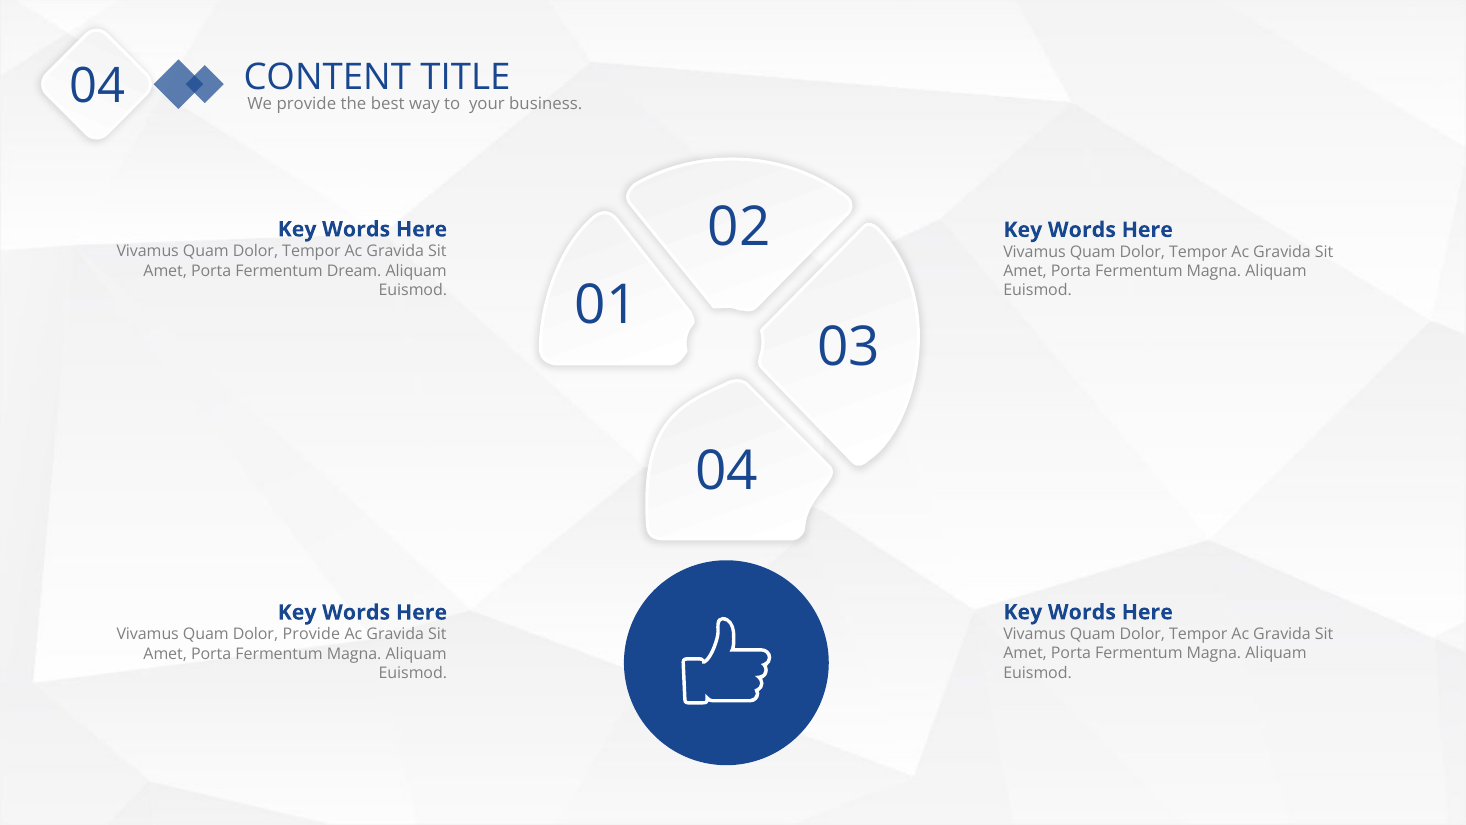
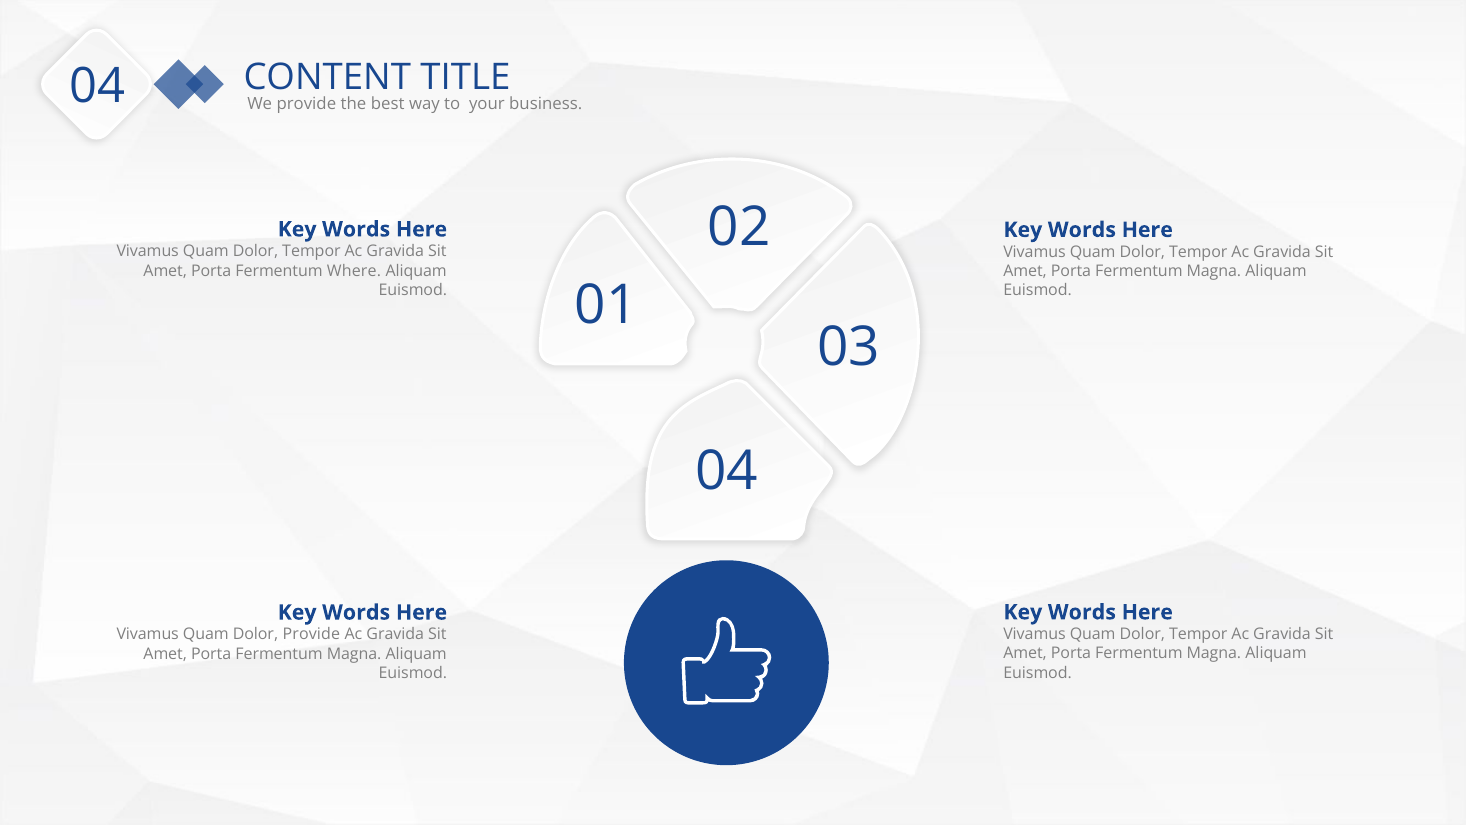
Dream: Dream -> Where
